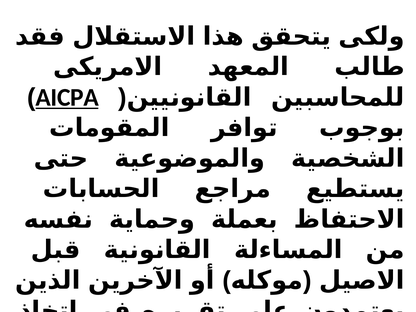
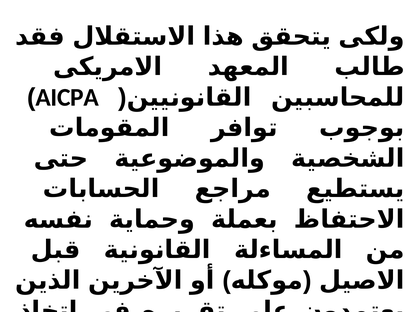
AICPA underline: present -> none
